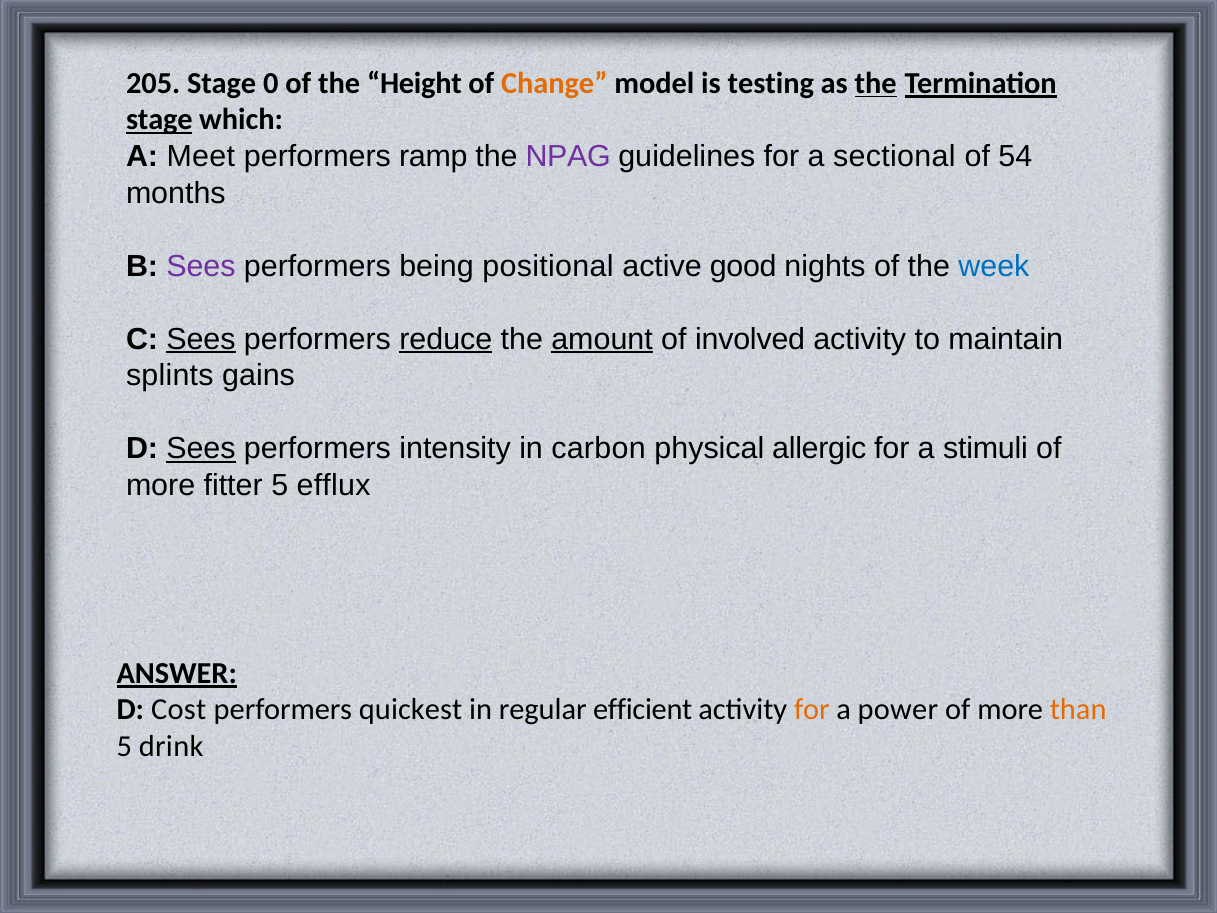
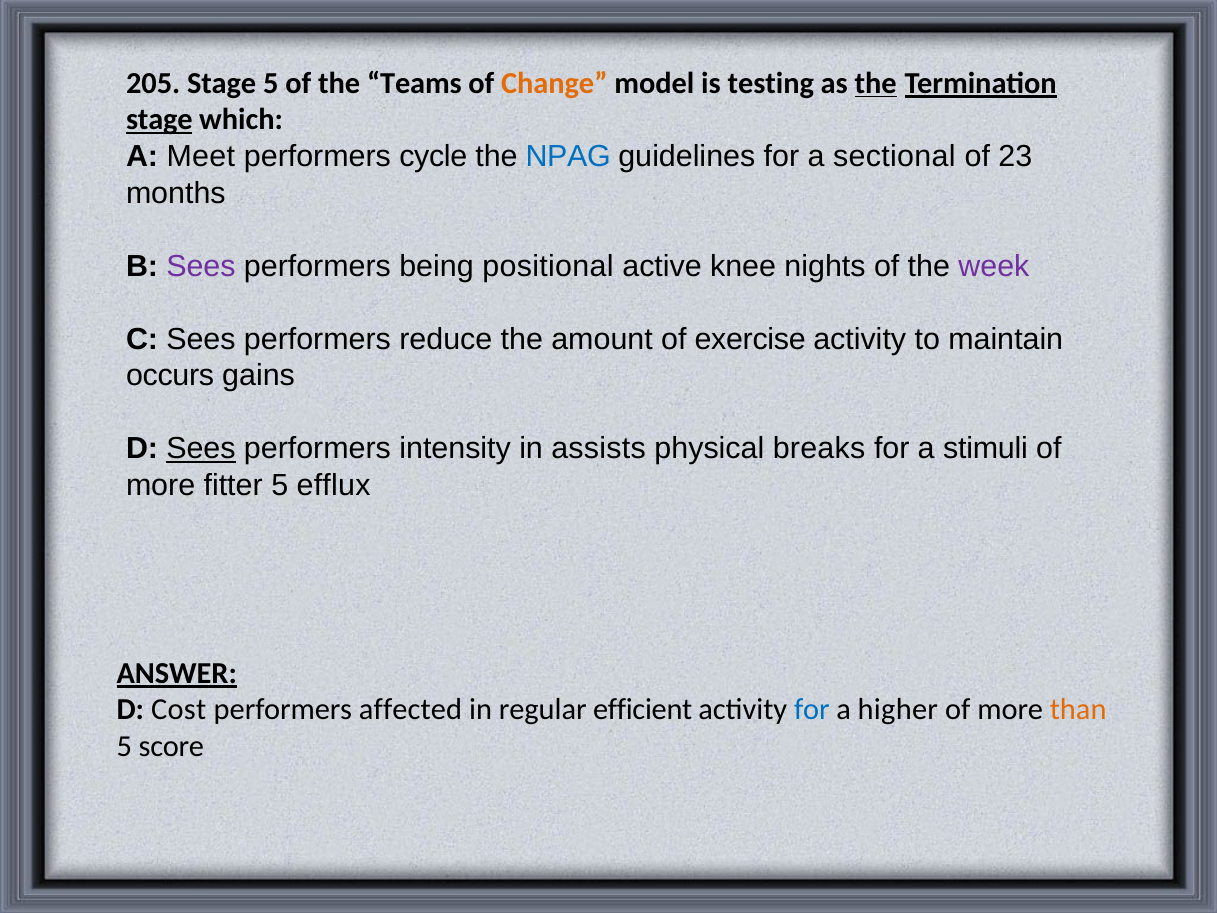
Stage 0: 0 -> 5
Height: Height -> Teams
ramp: ramp -> cycle
NPAG colour: purple -> blue
54: 54 -> 23
good: good -> knee
week colour: blue -> purple
Sees at (201, 339) underline: present -> none
reduce underline: present -> none
amount underline: present -> none
involved: involved -> exercise
splints: splints -> occurs
carbon: carbon -> assists
allergic: allergic -> breaks
quickest: quickest -> affected
for at (812, 709) colour: orange -> blue
power: power -> higher
drink: drink -> score
